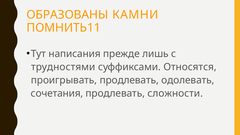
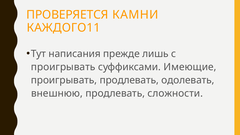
ОБРАЗОВАНЫ: ОБРАЗОВАНЫ -> ПРОВЕРЯЕТСЯ
ПОМНИТЬ11: ПОМНИТЬ11 -> КАЖДОГО11
трудностями at (63, 67): трудностями -> проигрывать
Относятся: Относятся -> Имеющие
сочетания: сочетания -> внешнюю
